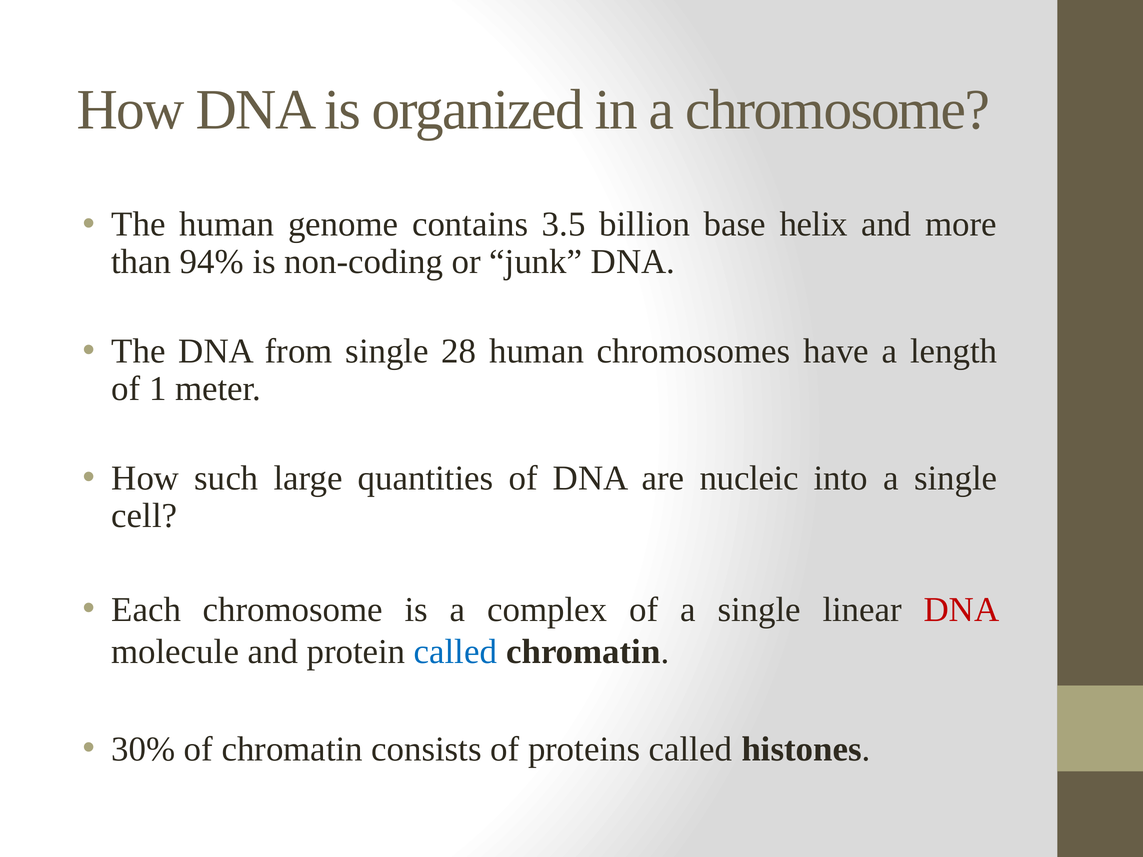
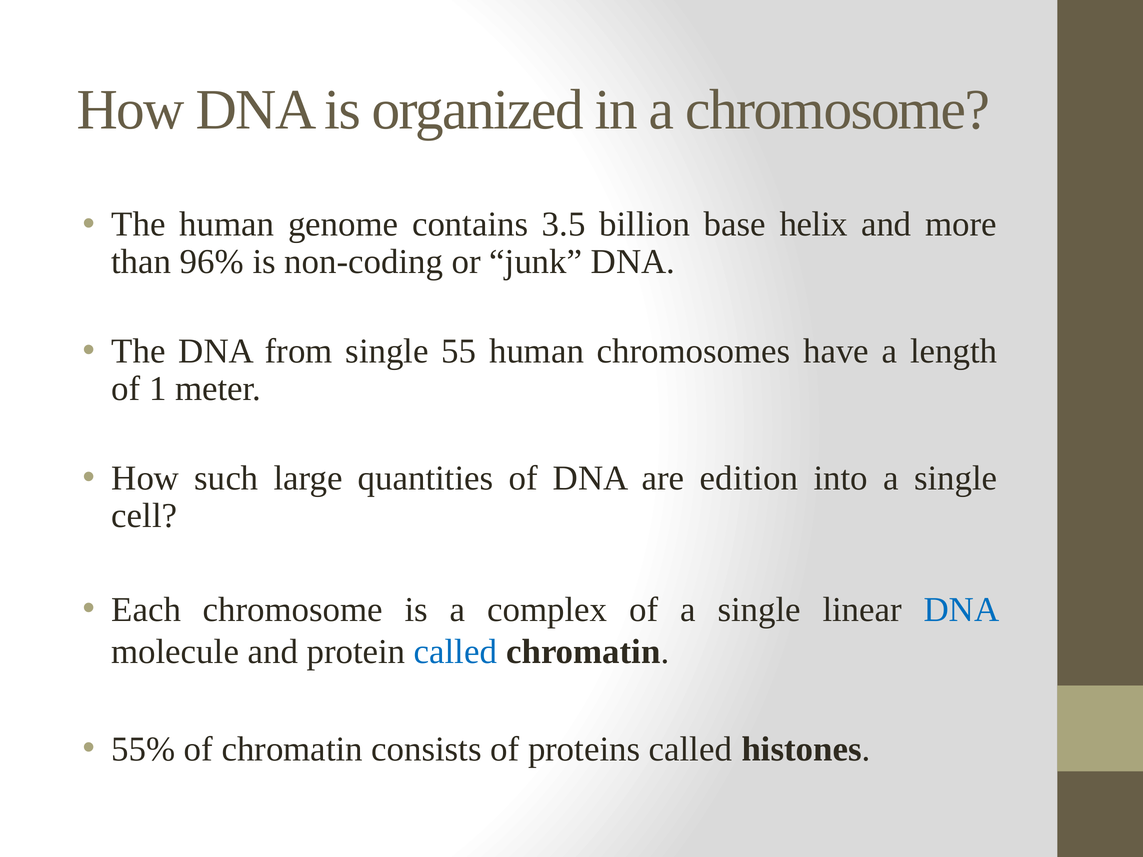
94%: 94% -> 96%
28: 28 -> 55
nucleic: nucleic -> edition
DNA at (961, 610) colour: red -> blue
30%: 30% -> 55%
